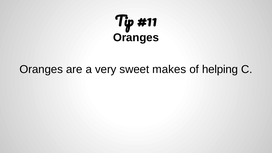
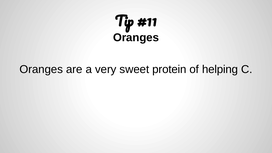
makes: makes -> protein
